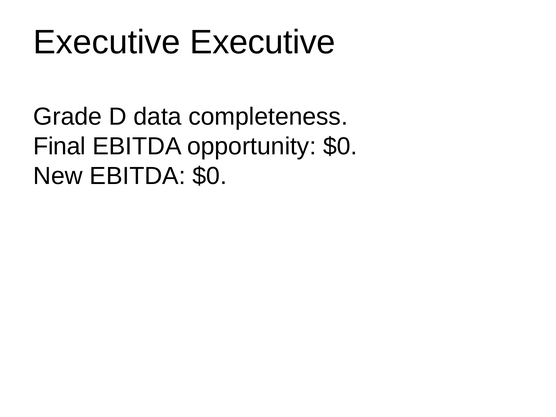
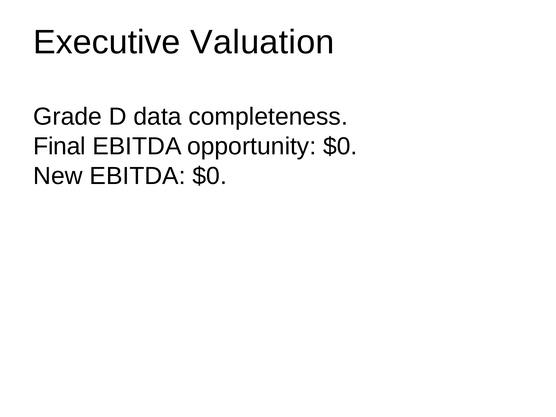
Executive Executive: Executive -> Valuation
